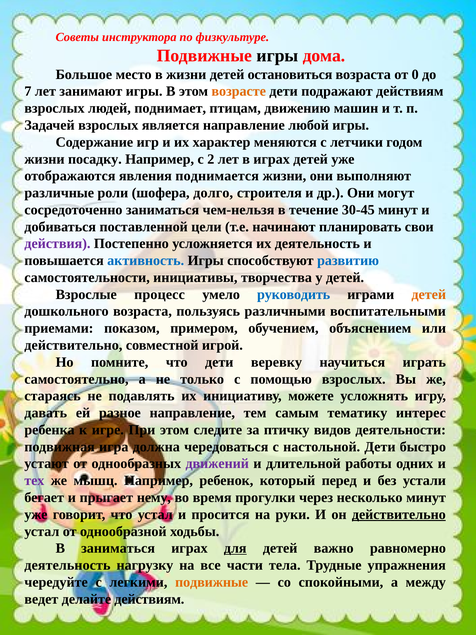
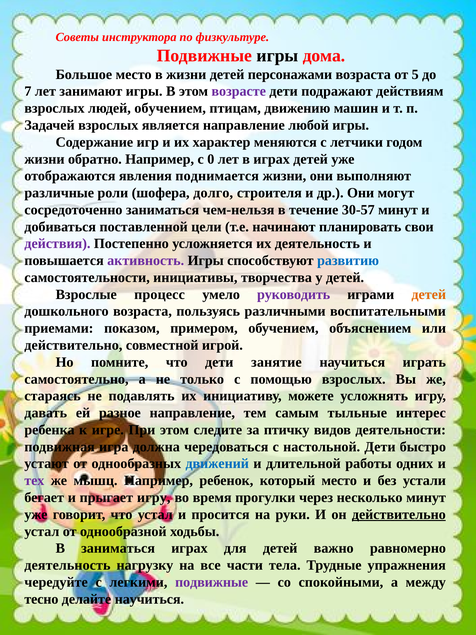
остановиться: остановиться -> персонажами
0: 0 -> 5
возрасте colour: orange -> purple
людей поднимает: поднимает -> обучением
посадку: посадку -> обратно
2: 2 -> 0
30-45: 30-45 -> 30-57
активность colour: blue -> purple
руководить colour: blue -> purple
веревку: веревку -> занятие
тематику: тематику -> тыльные
движений colour: purple -> blue
который перед: перед -> место
прыгает нему: нему -> игру
для underline: present -> none
подвижные at (212, 582) colour: orange -> purple
ведет: ведет -> тесно
делайте действиям: действиям -> научиться
